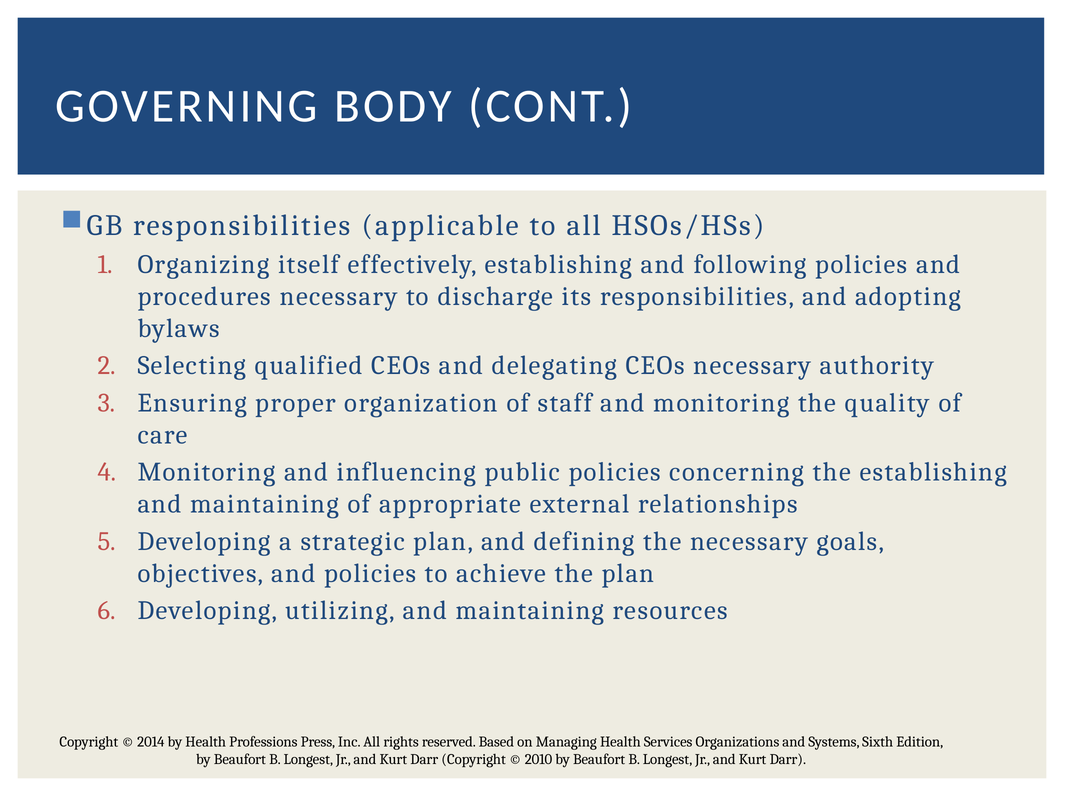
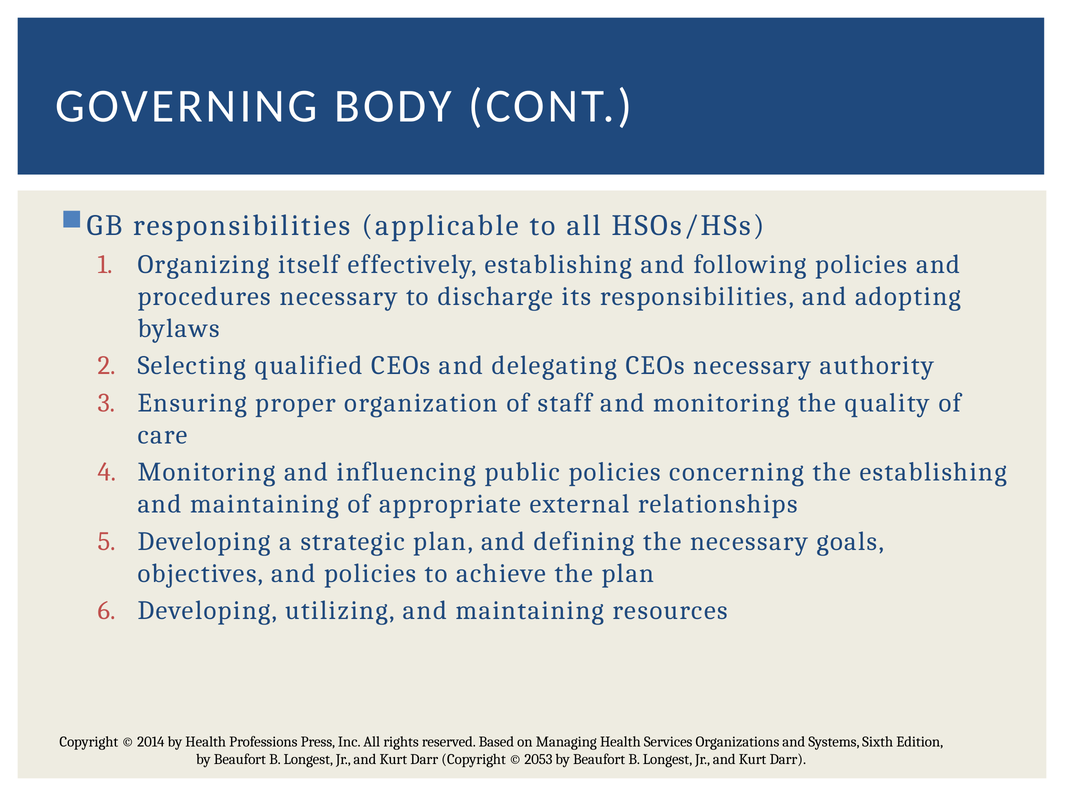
2010: 2010 -> 2053
